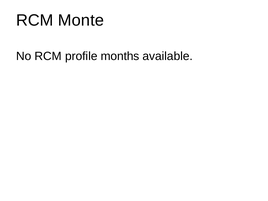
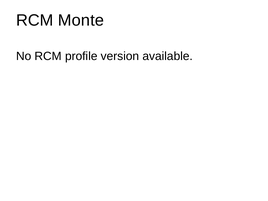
months: months -> version
